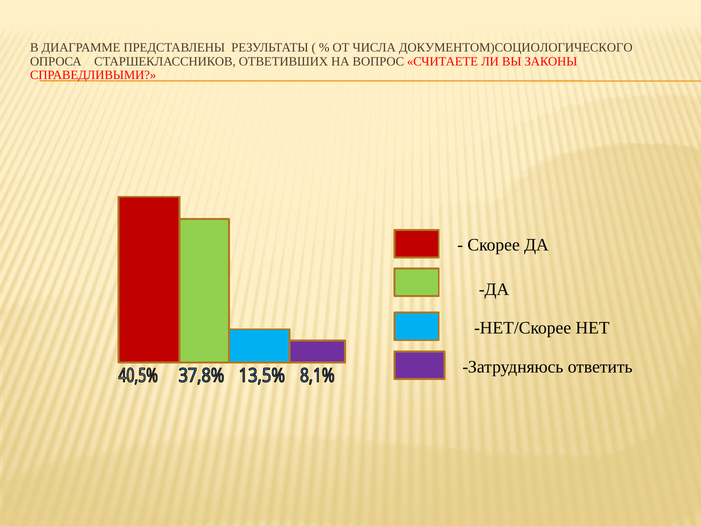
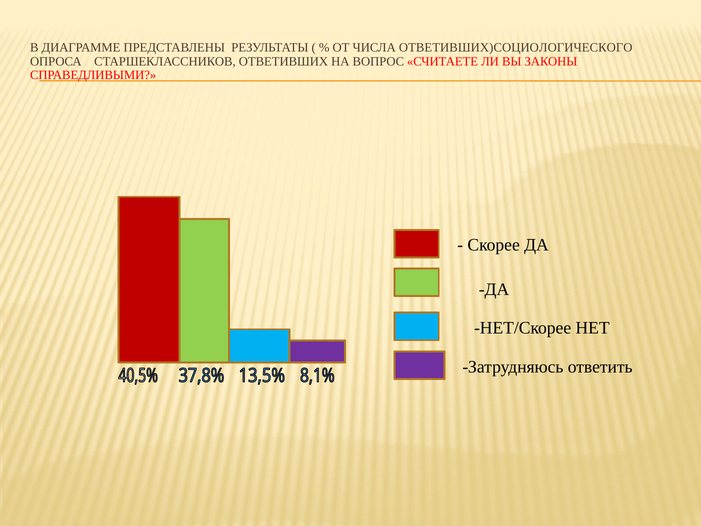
ДОКУМЕНТОМ)СОЦИОЛОГИЧЕСКОГО: ДОКУМЕНТОМ)СОЦИОЛОГИЧЕСКОГО -> ОТВЕТИВШИХ)СОЦИОЛОГИЧЕСКОГО
